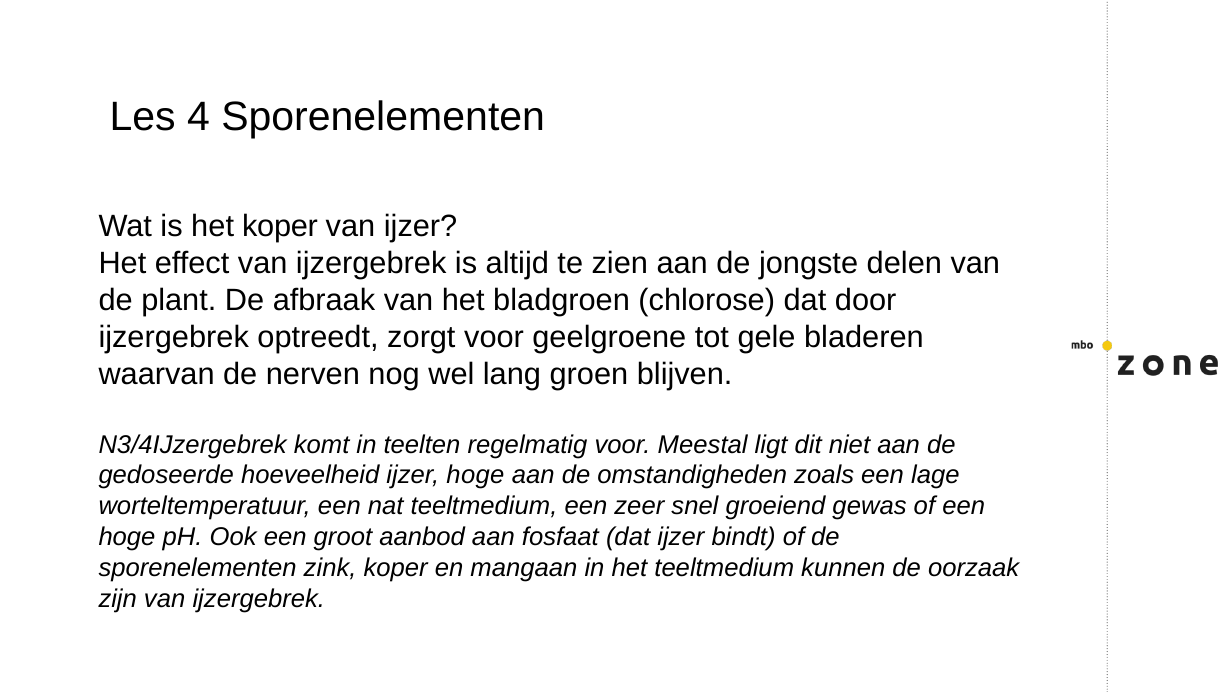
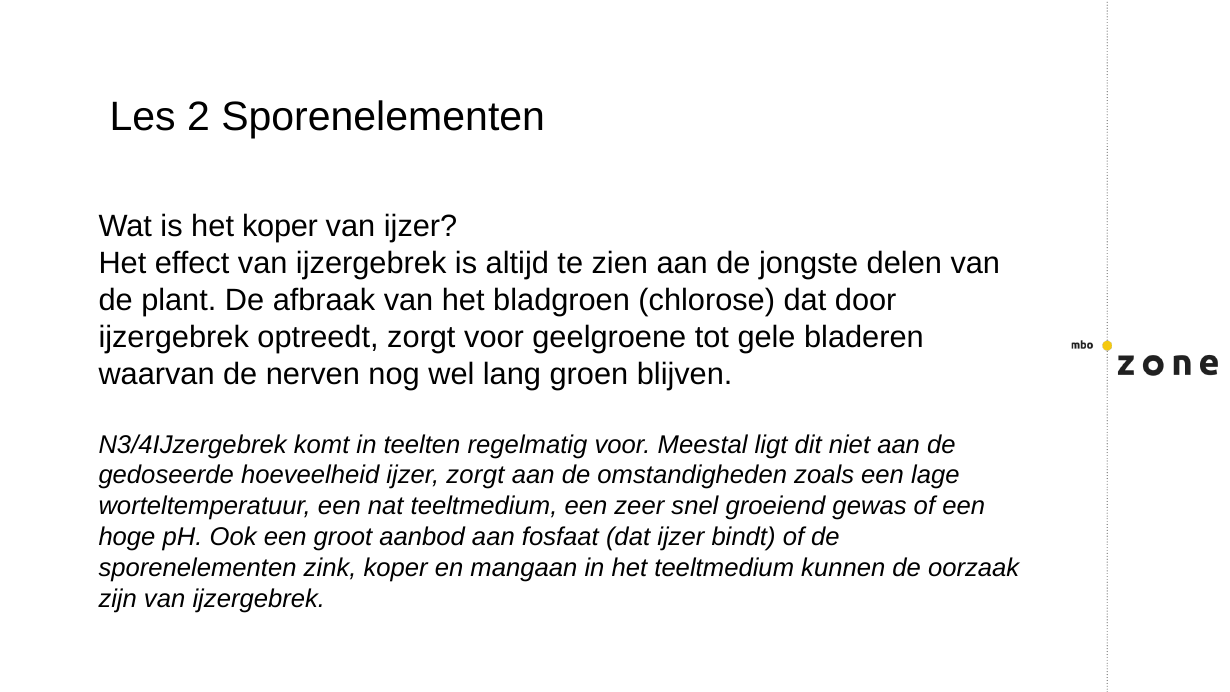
4: 4 -> 2
ijzer hoge: hoge -> zorgt
